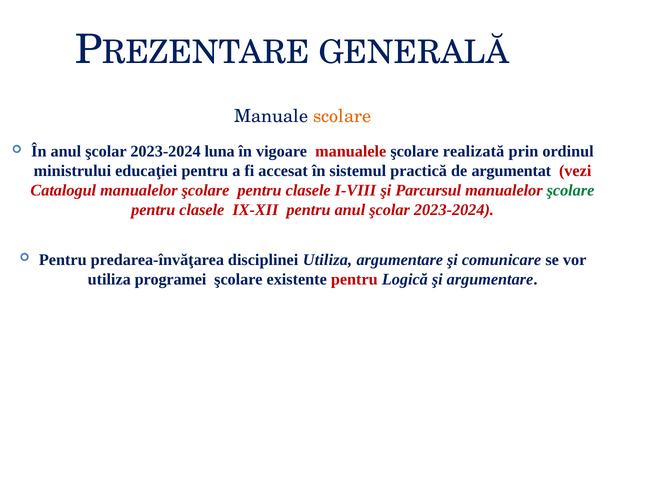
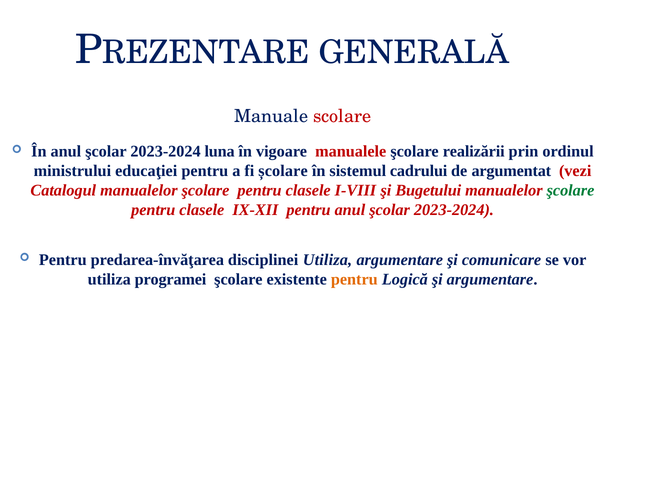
scolare colour: orange -> red
realizată: realizată -> realizării
accesat: accesat -> școlare
practică: practică -> cadrului
Parcursul: Parcursul -> Bugetului
pentru at (354, 279) colour: red -> orange
